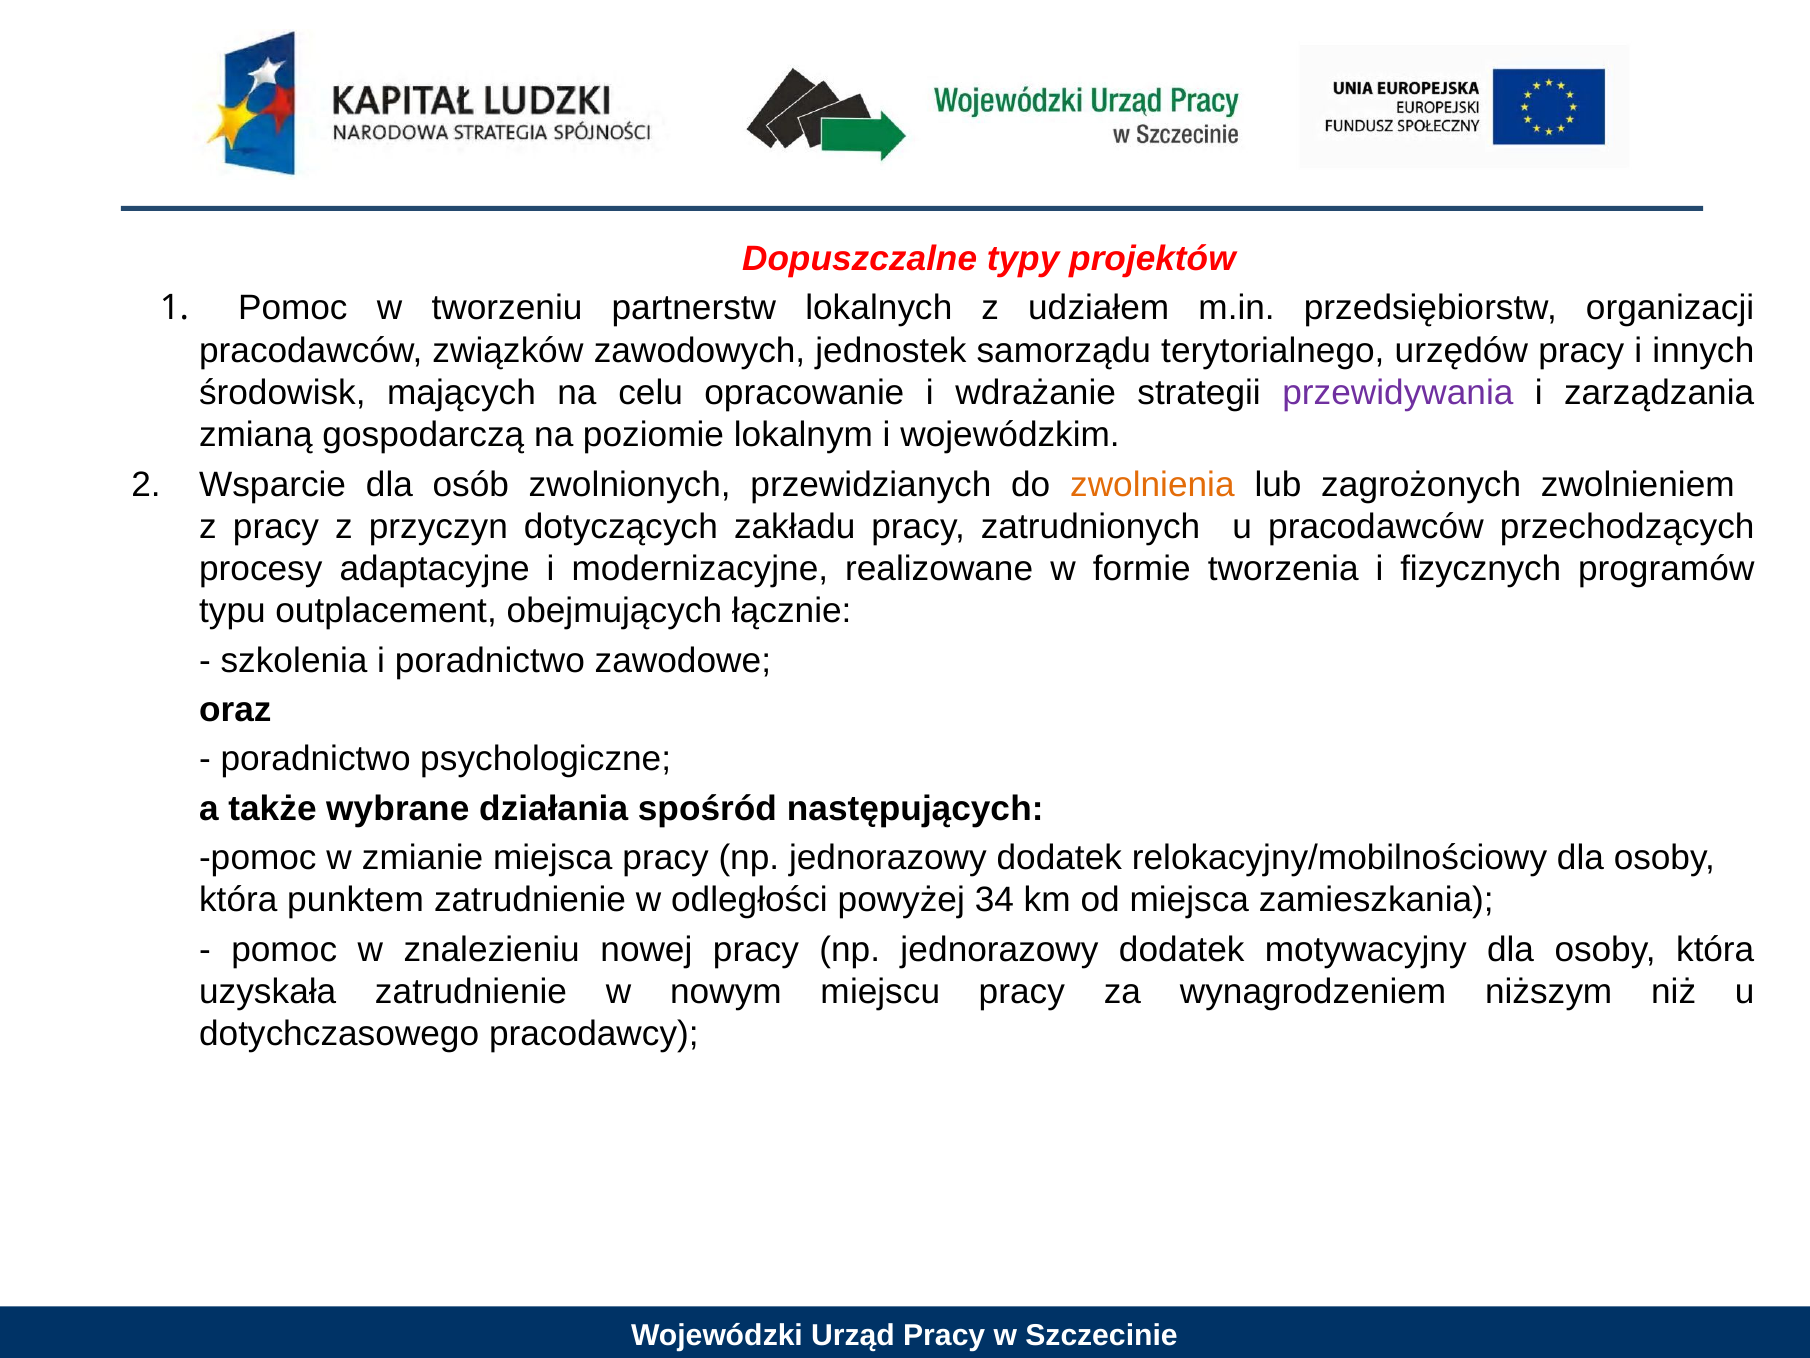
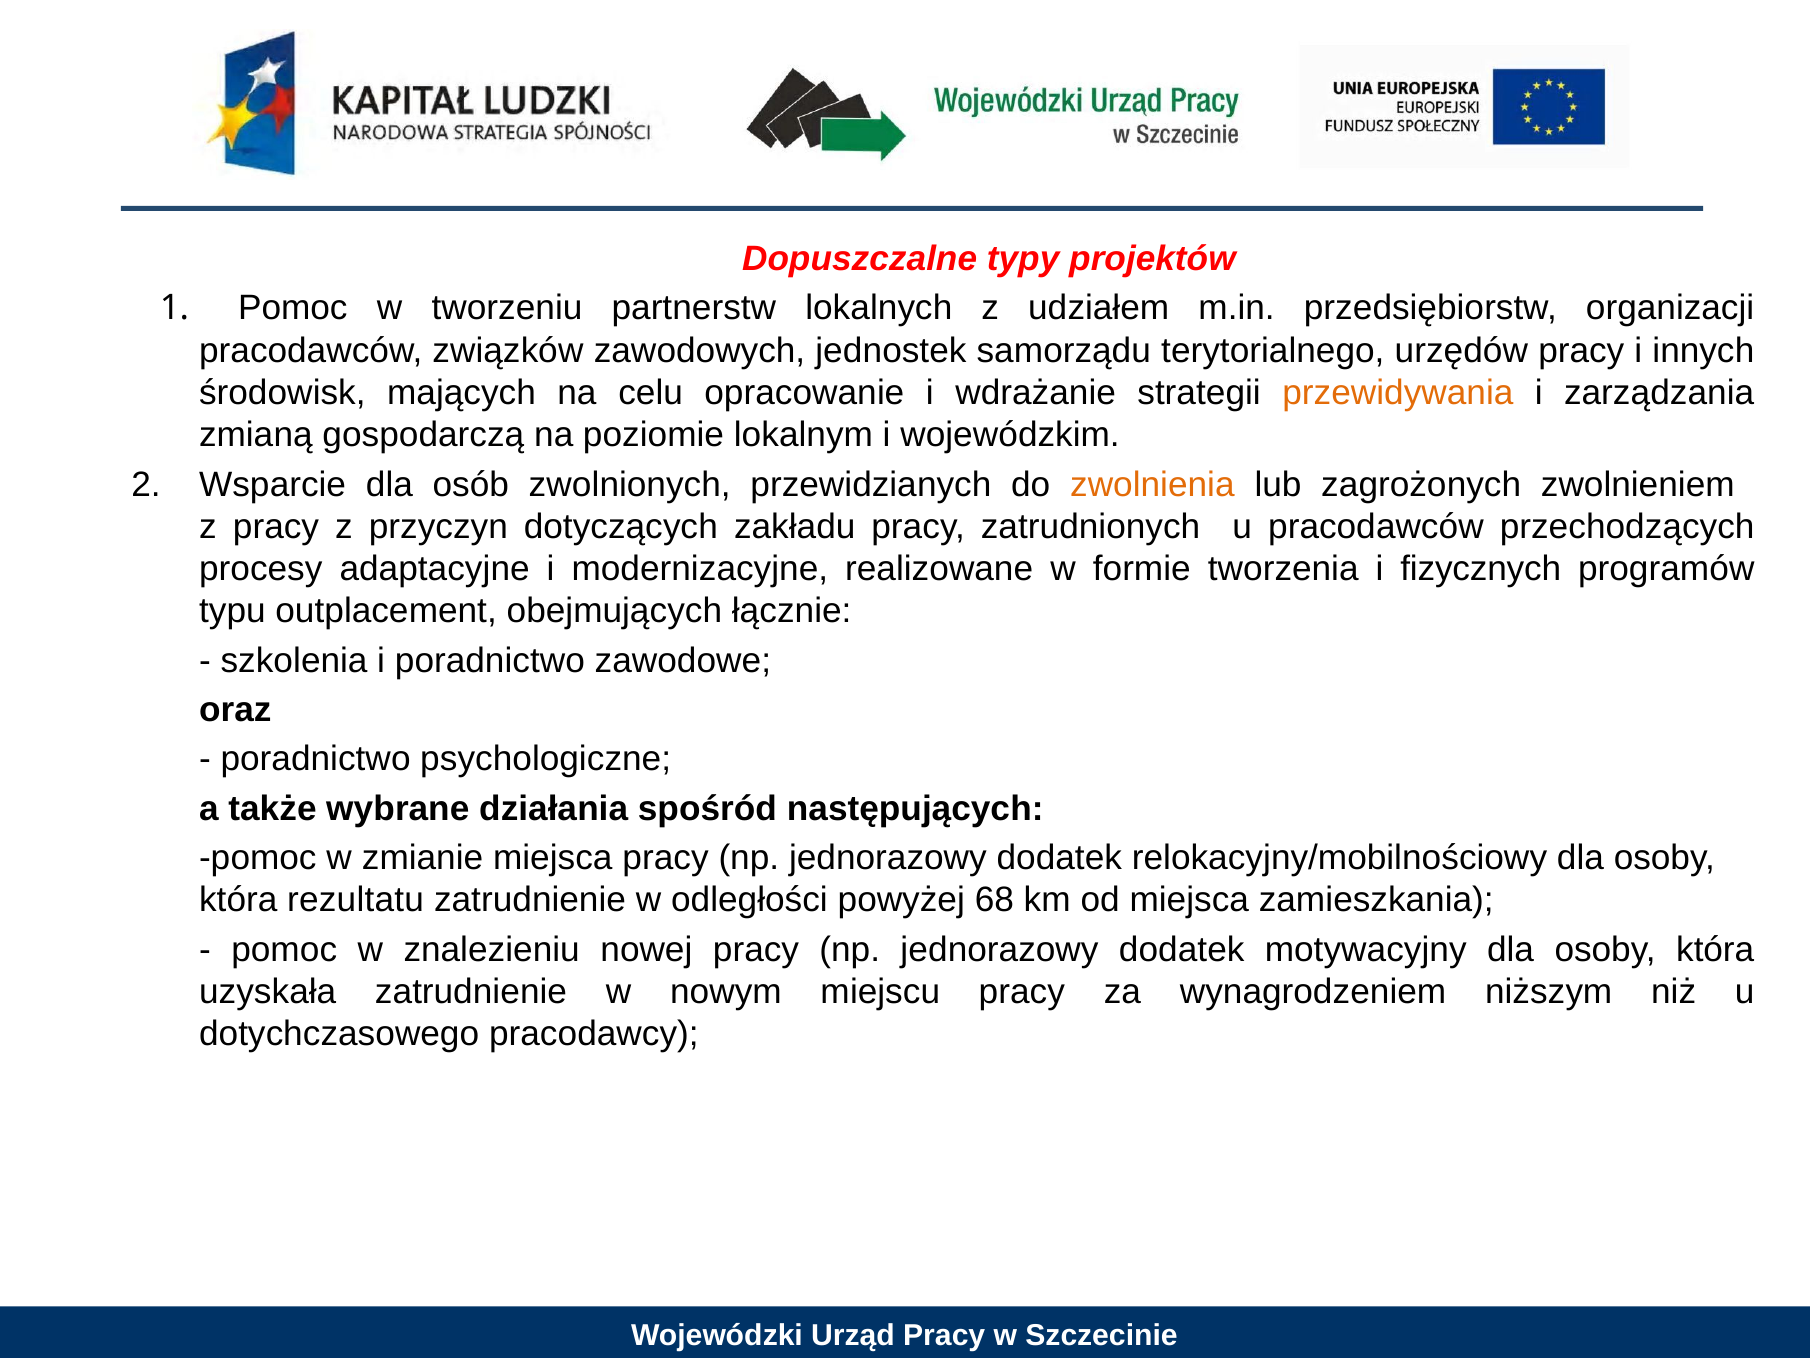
przewidywania colour: purple -> orange
punktem: punktem -> rezultatu
34: 34 -> 68
